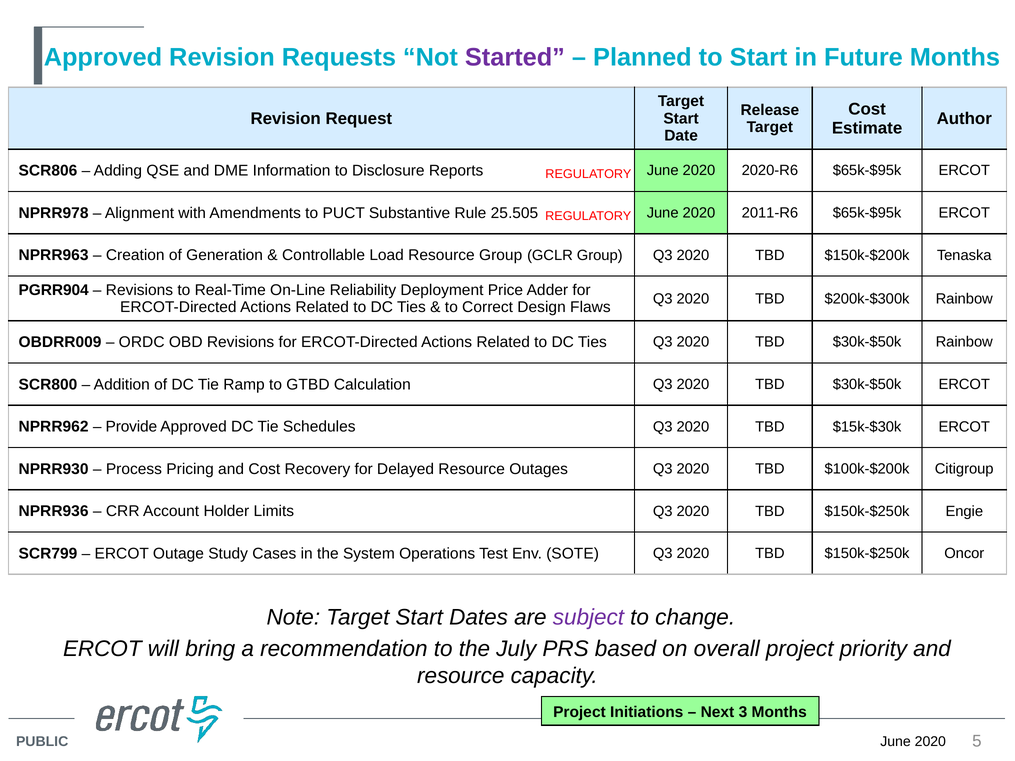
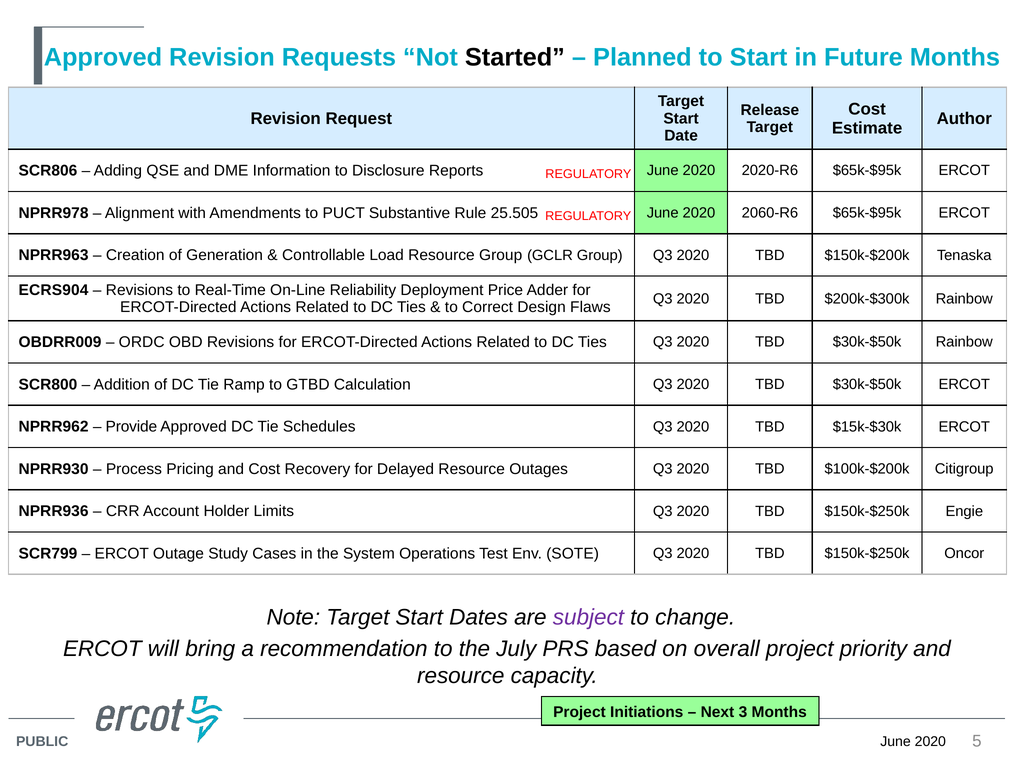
Started colour: purple -> black
2011-R6: 2011-R6 -> 2060-R6
PGRR904: PGRR904 -> ECRS904
